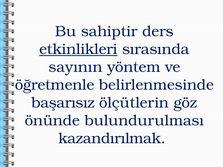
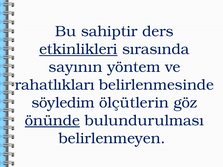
öğretmenle: öğretmenle -> rahatlıkları
başarısız: başarısız -> söyledim
önünde underline: none -> present
kazandırılmak: kazandırılmak -> belirlenmeyen
